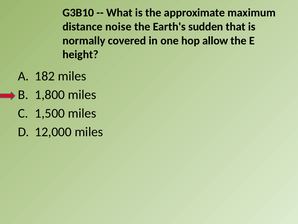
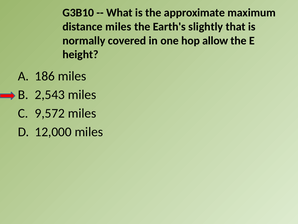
distance noise: noise -> miles
sudden: sudden -> slightly
182: 182 -> 186
1,800: 1,800 -> 2,543
1,500: 1,500 -> 9,572
